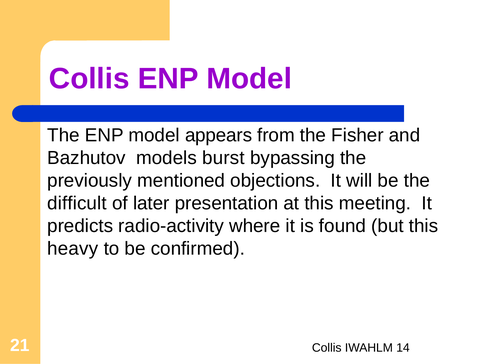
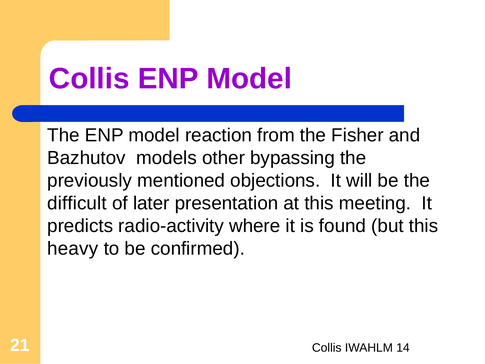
appears: appears -> reaction
burst: burst -> other
